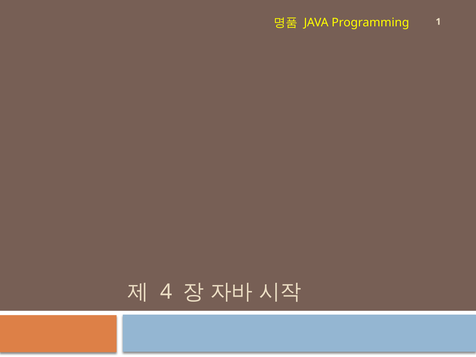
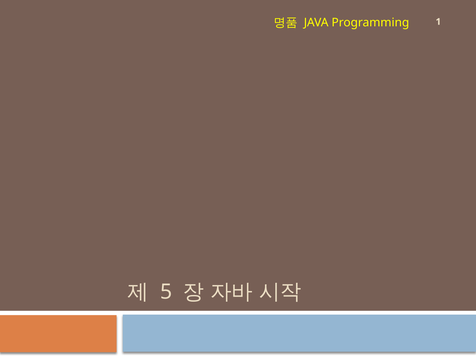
4: 4 -> 5
